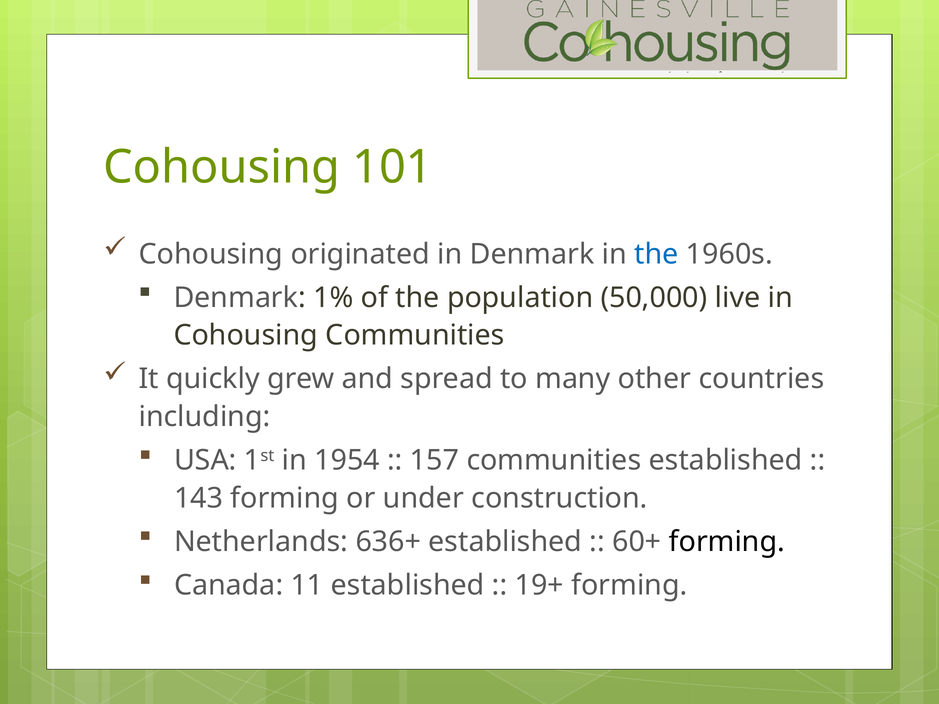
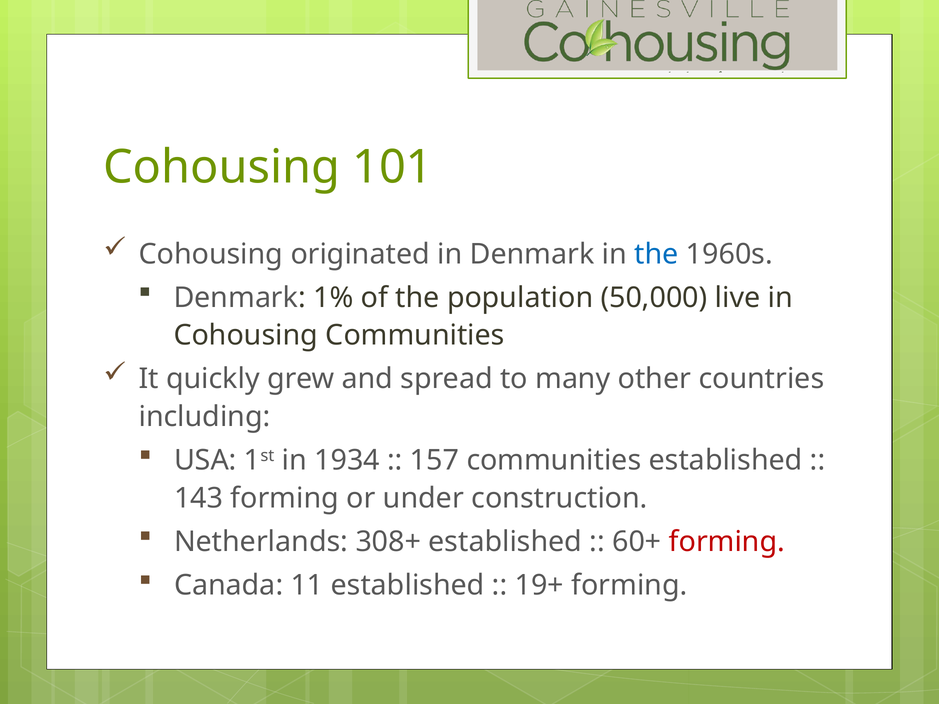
1954: 1954 -> 1934
636+: 636+ -> 308+
forming at (727, 542) colour: black -> red
